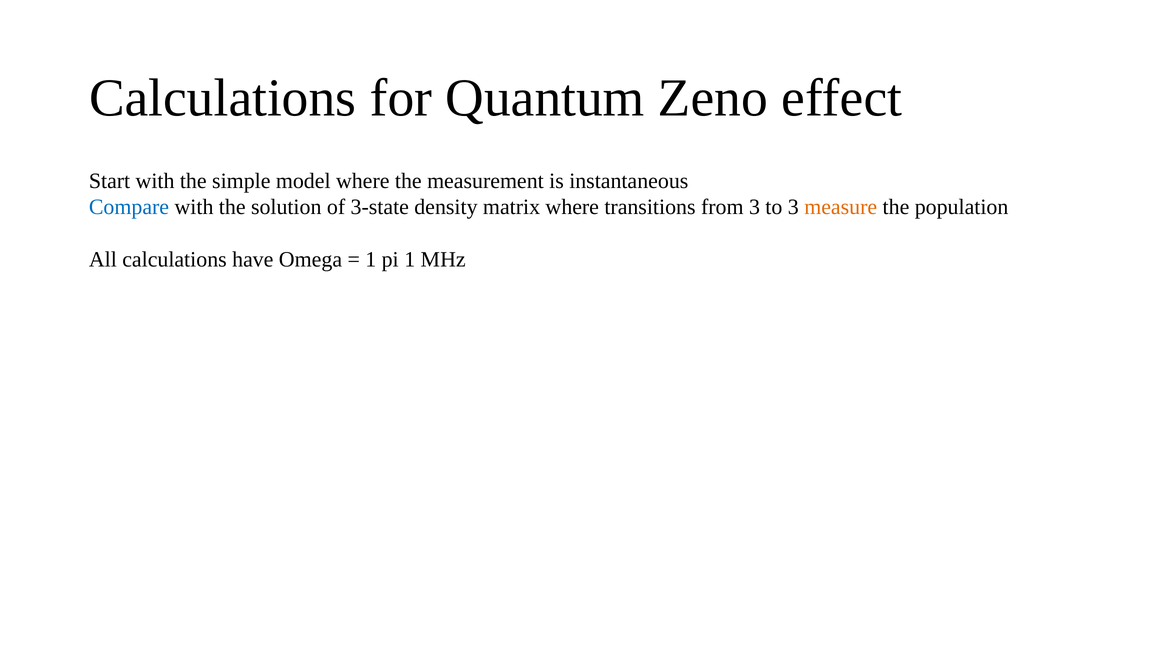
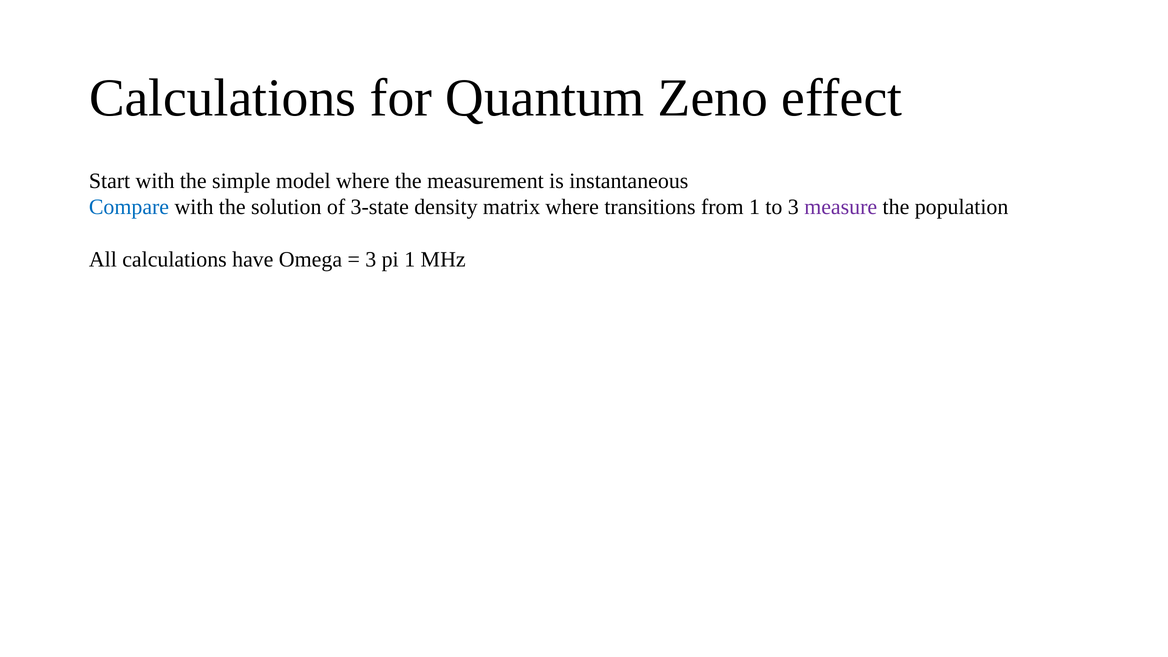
from 3: 3 -> 1
measure colour: orange -> purple
1 at (371, 260): 1 -> 3
